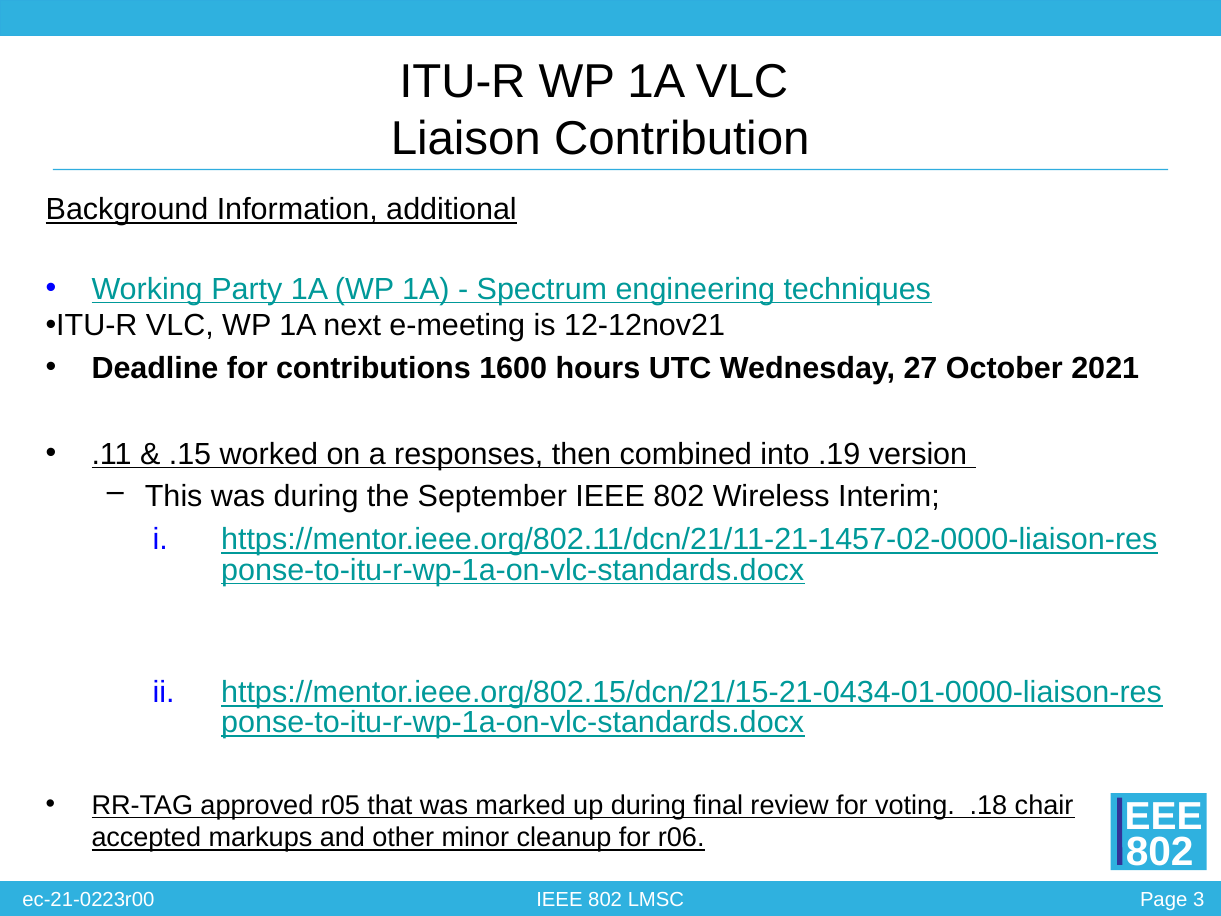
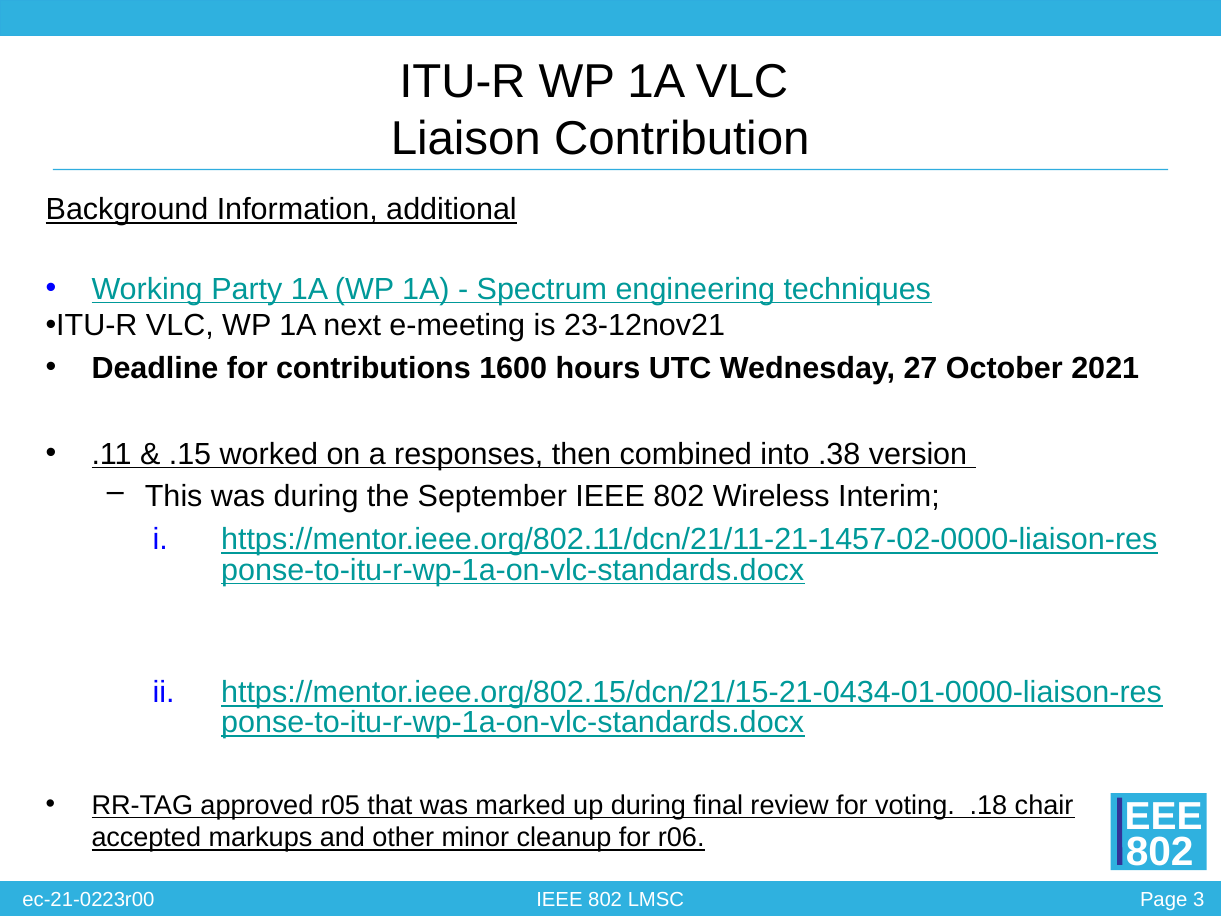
12-12nov21: 12-12nov21 -> 23-12nov21
.19: .19 -> .38
